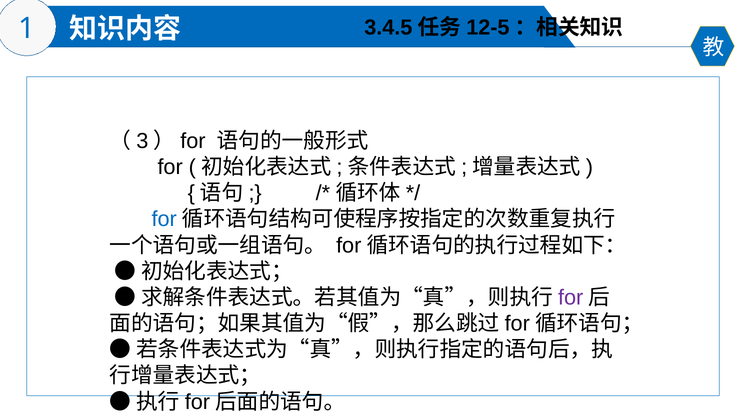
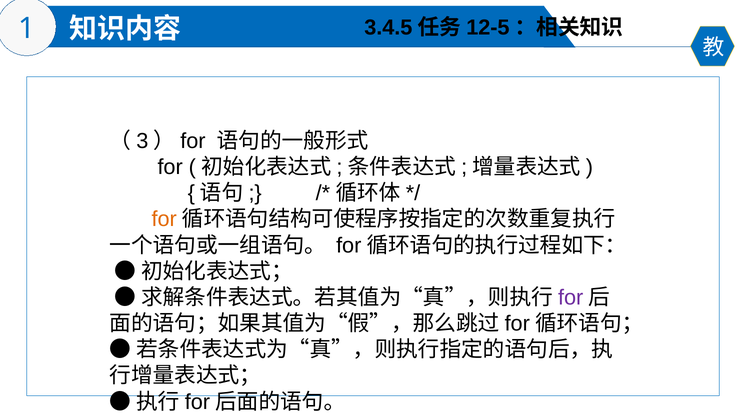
for at (164, 219) colour: blue -> orange
